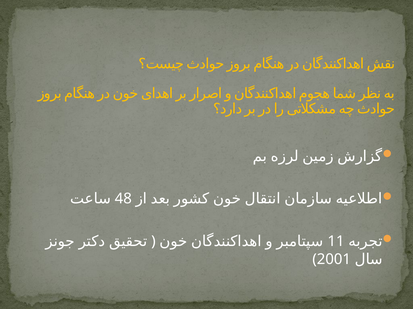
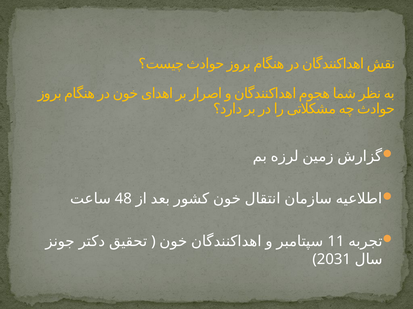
2001: 2001 -> 2031
